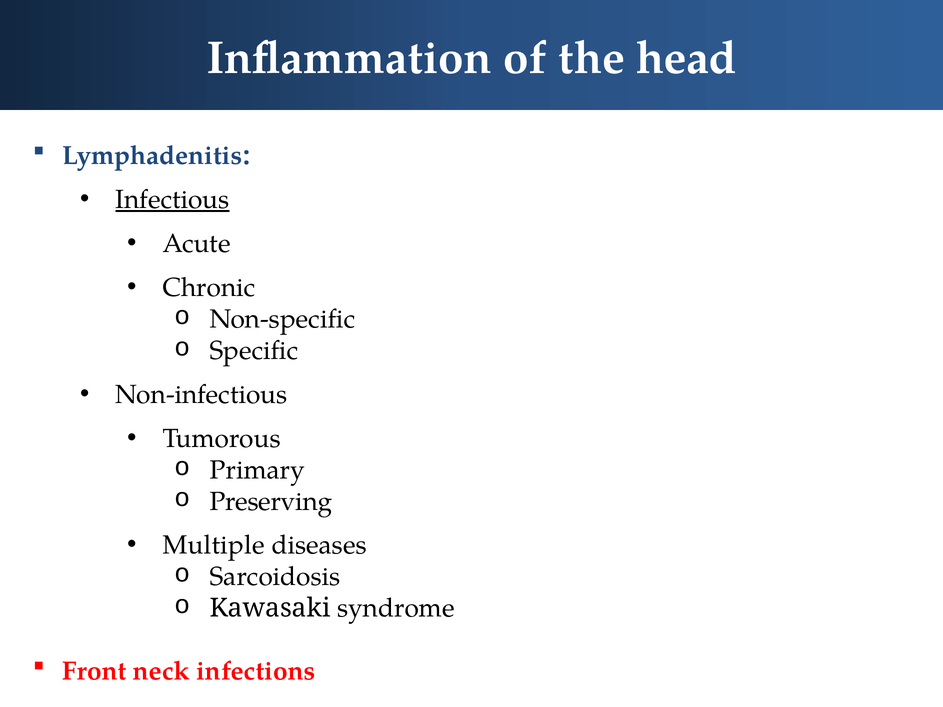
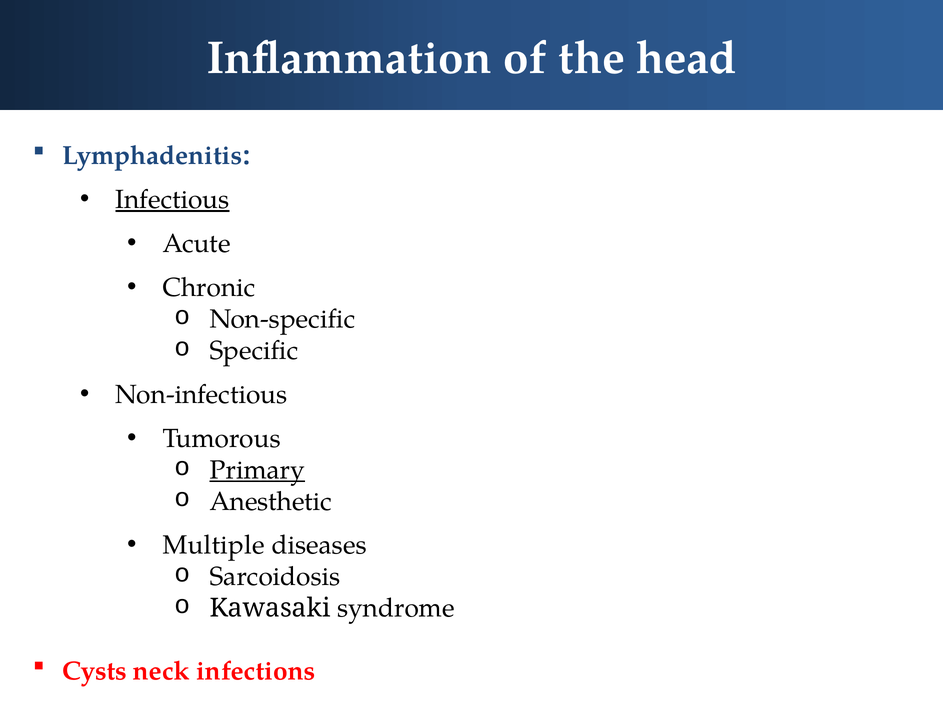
Primary underline: none -> present
Preserving: Preserving -> Anesthetic
Front: Front -> Cysts
